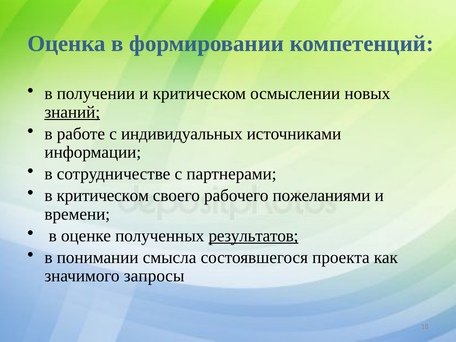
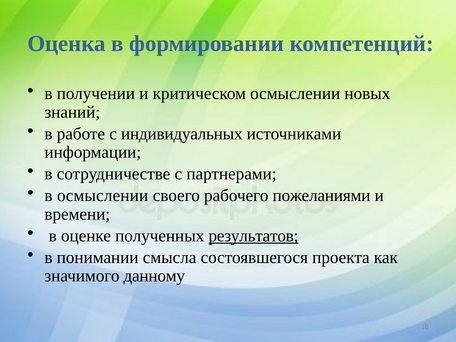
знаний underline: present -> none
в критическом: критическом -> осмыслении
запросы: запросы -> данному
